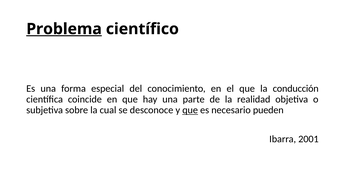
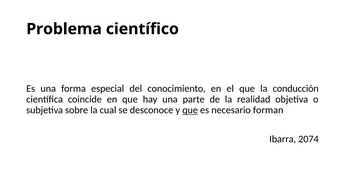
Problema underline: present -> none
pueden: pueden -> forman
2001: 2001 -> 2074
